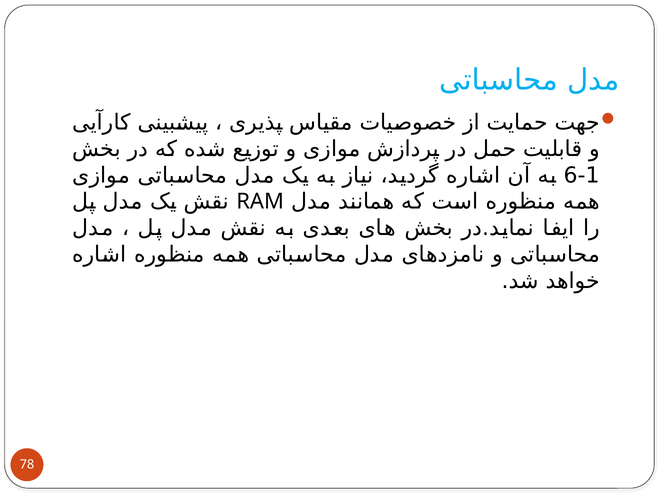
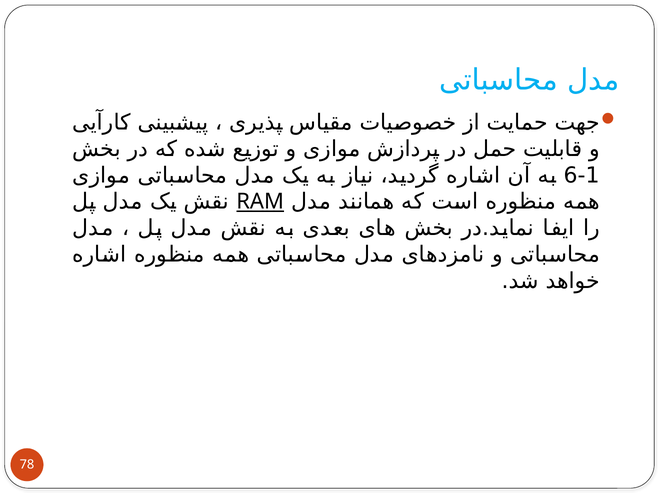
RAM underline: none -> present
